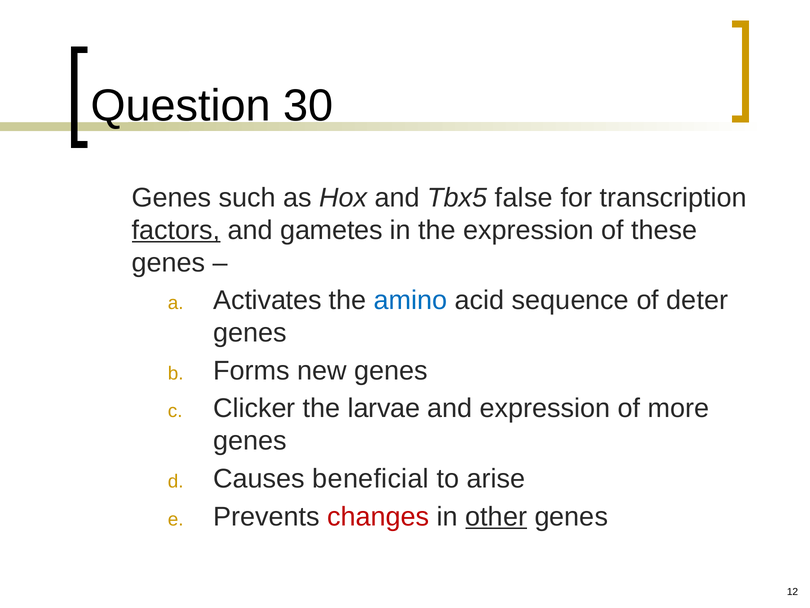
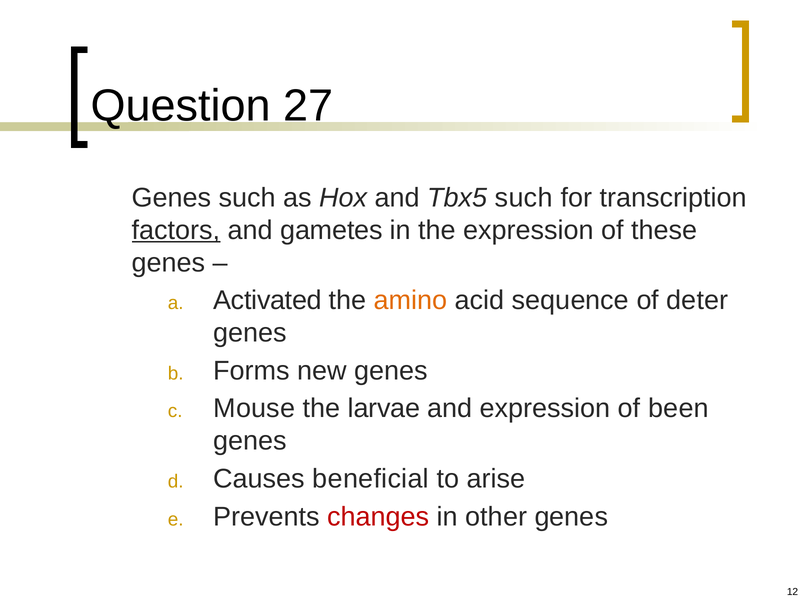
30: 30 -> 27
Tbx5 false: false -> such
Activates: Activates -> Activated
amino colour: blue -> orange
Clicker: Clicker -> Mouse
more: more -> been
other underline: present -> none
